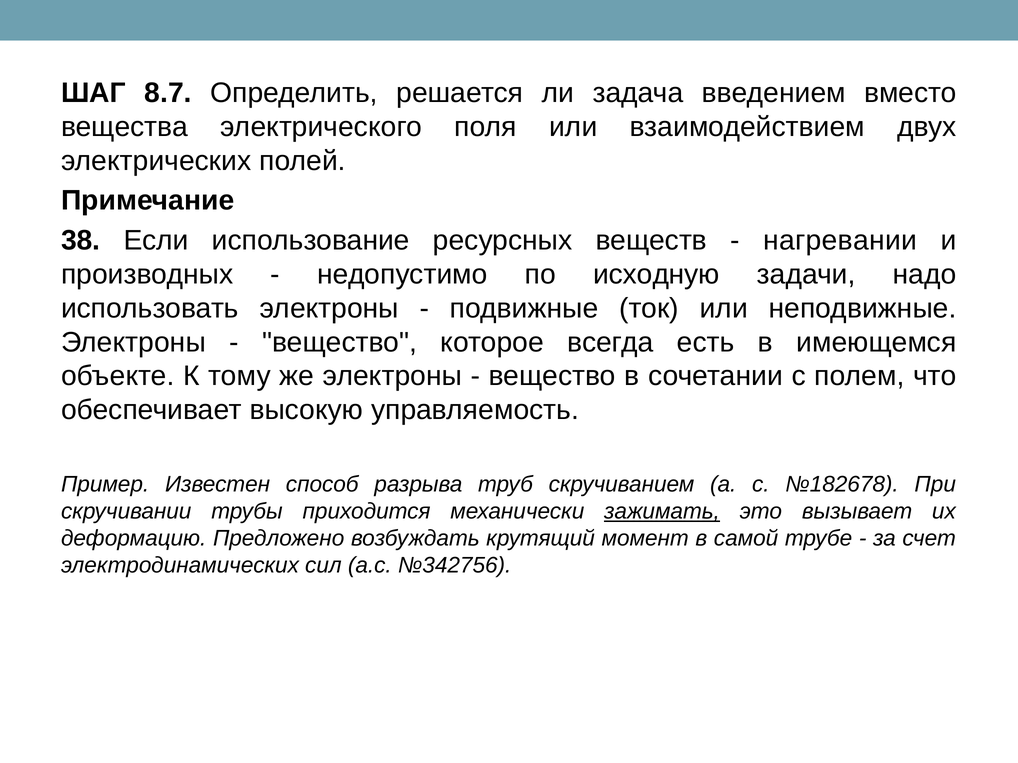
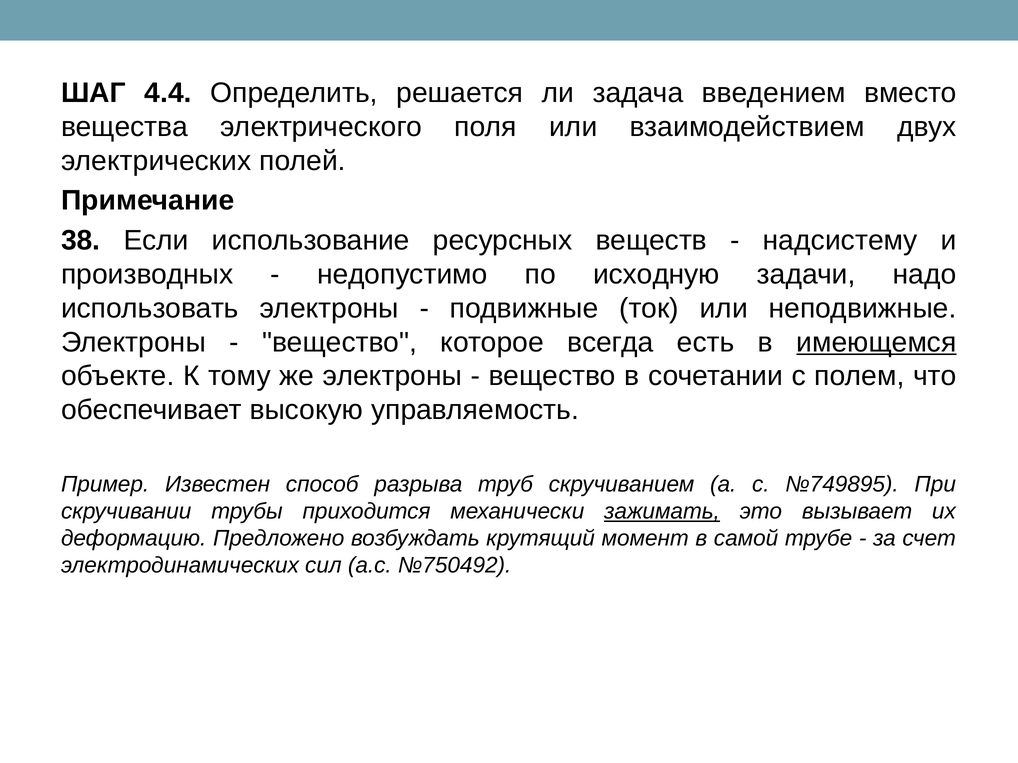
8.7: 8.7 -> 4.4
нагревании: нагревании -> надсистему
имеющемся underline: none -> present
№182678: №182678 -> №749895
№342756: №342756 -> №750492
